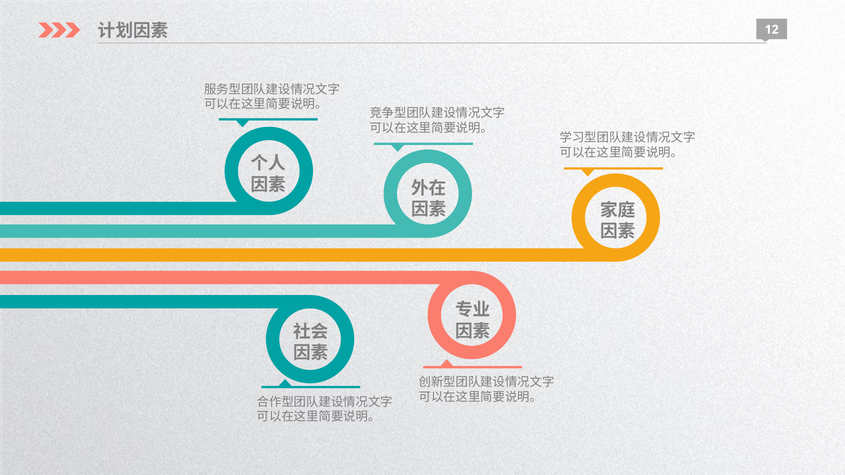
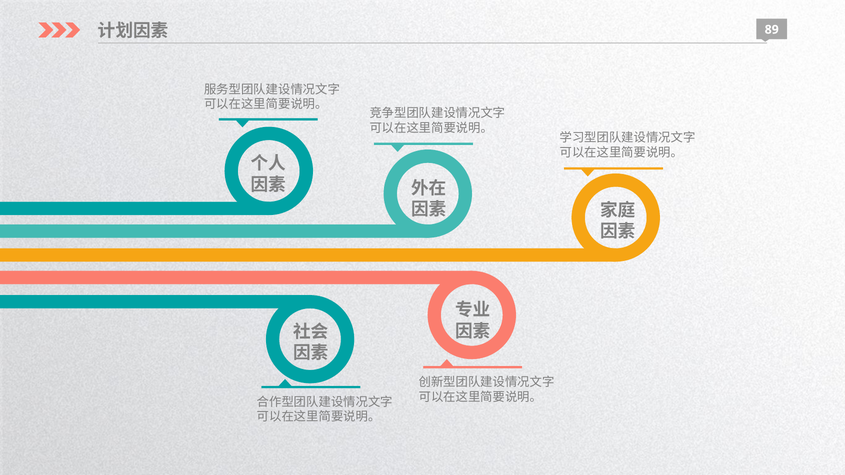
12: 12 -> 89
